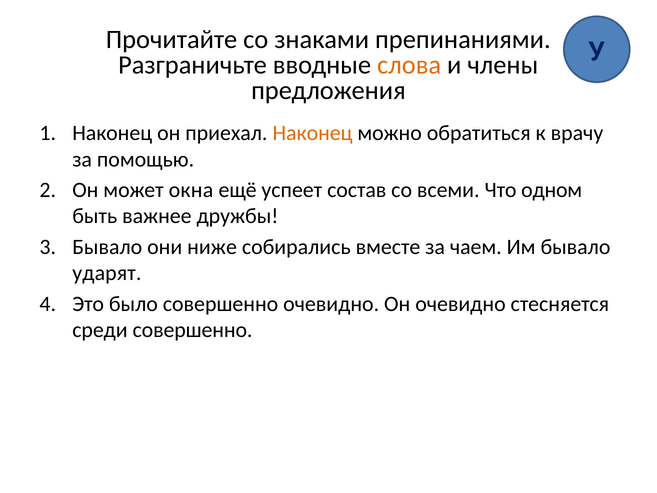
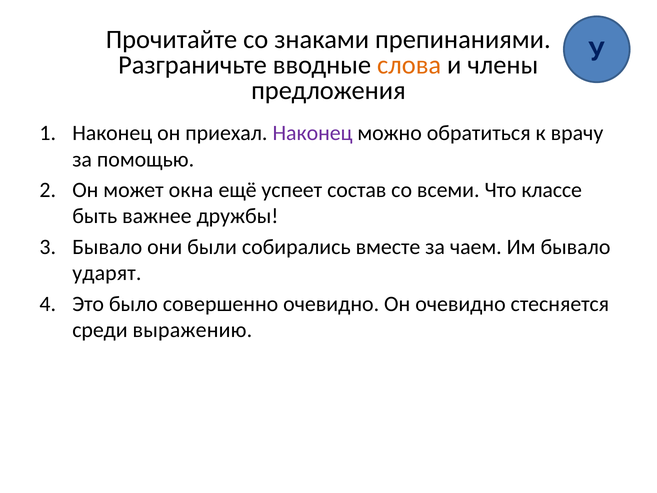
Наконец at (312, 133) colour: orange -> purple
одном: одном -> классе
ниже: ниже -> были
среди совершенно: совершенно -> выражению
